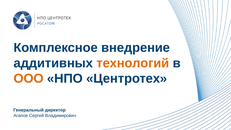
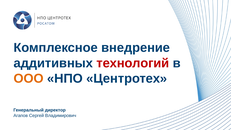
технологий colour: orange -> red
